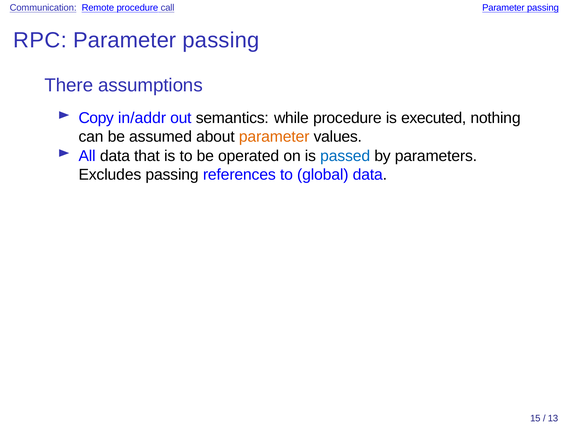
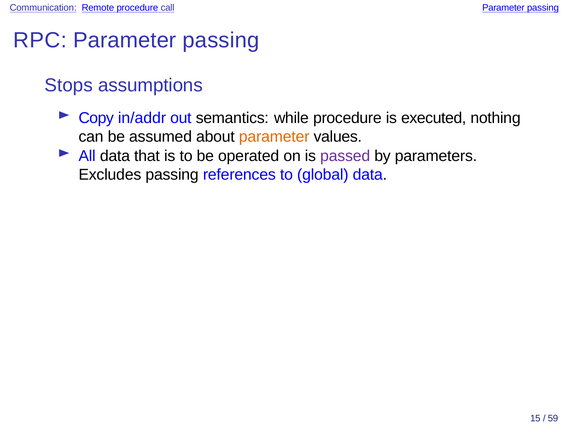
There: There -> Stops
passed colour: blue -> purple
13: 13 -> 59
